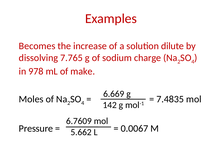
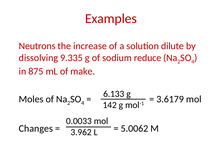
Becomes: Becomes -> Neutrons
7.765: 7.765 -> 9.335
charge: charge -> reduce
978: 978 -> 875
6.669: 6.669 -> 6.133
7.4835: 7.4835 -> 3.6179
6.7609: 6.7609 -> 0.0033
Pressure: Pressure -> Changes
0.0067: 0.0067 -> 5.0062
5.662: 5.662 -> 3.962
